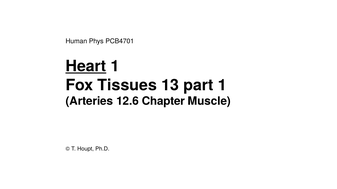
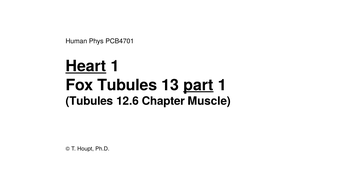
Fox Tissues: Tissues -> Tubules
part underline: none -> present
Arteries at (89, 101): Arteries -> Tubules
